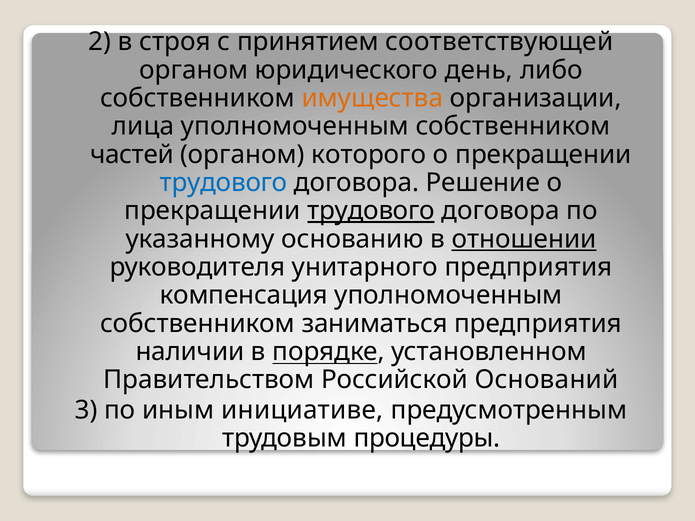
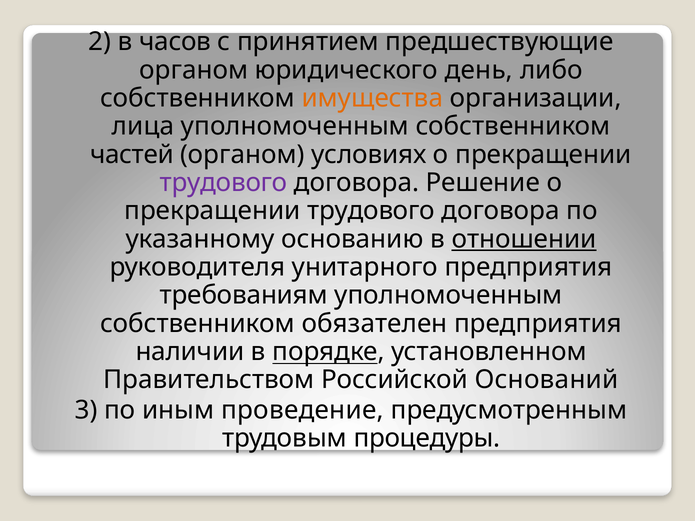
строя: строя -> часов
соответствующей: соответствующей -> предшествующие
которого: которого -> условиях
трудового at (224, 183) colour: blue -> purple
трудового at (371, 211) underline: present -> none
компенсация: компенсация -> требованиям
заниматься: заниматься -> обязателен
инициативе: инициативе -> проведение
